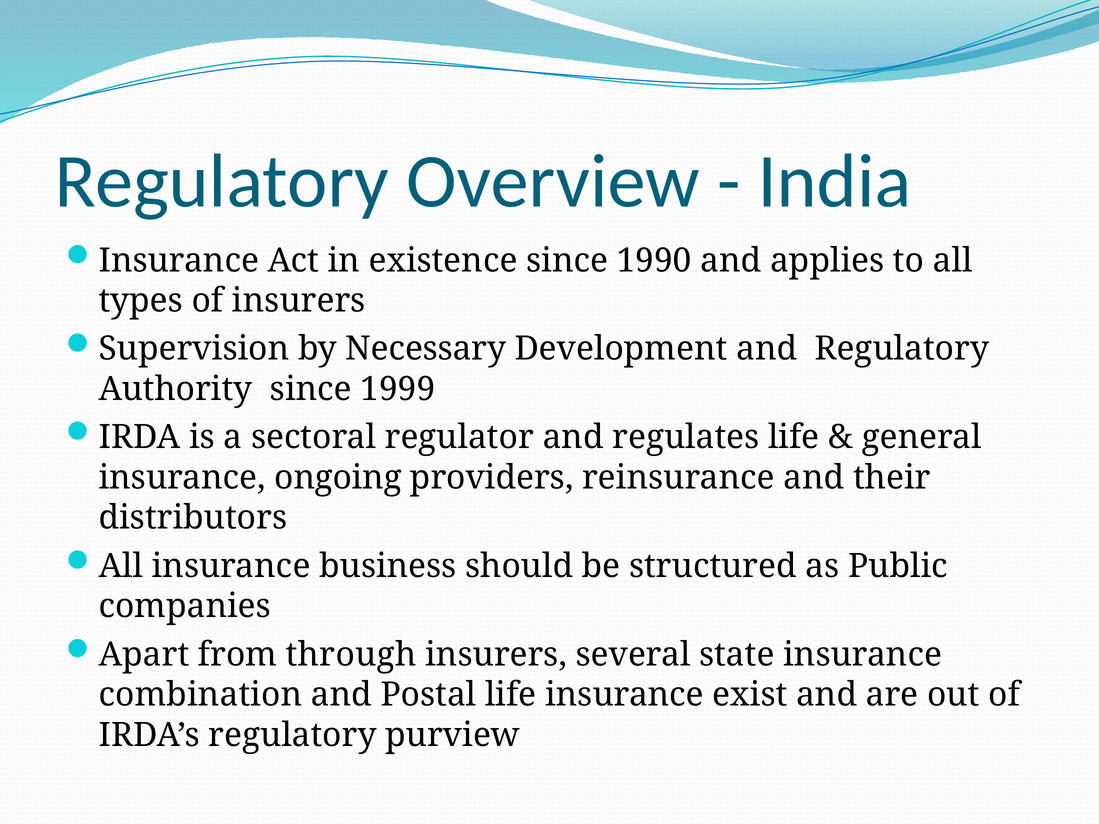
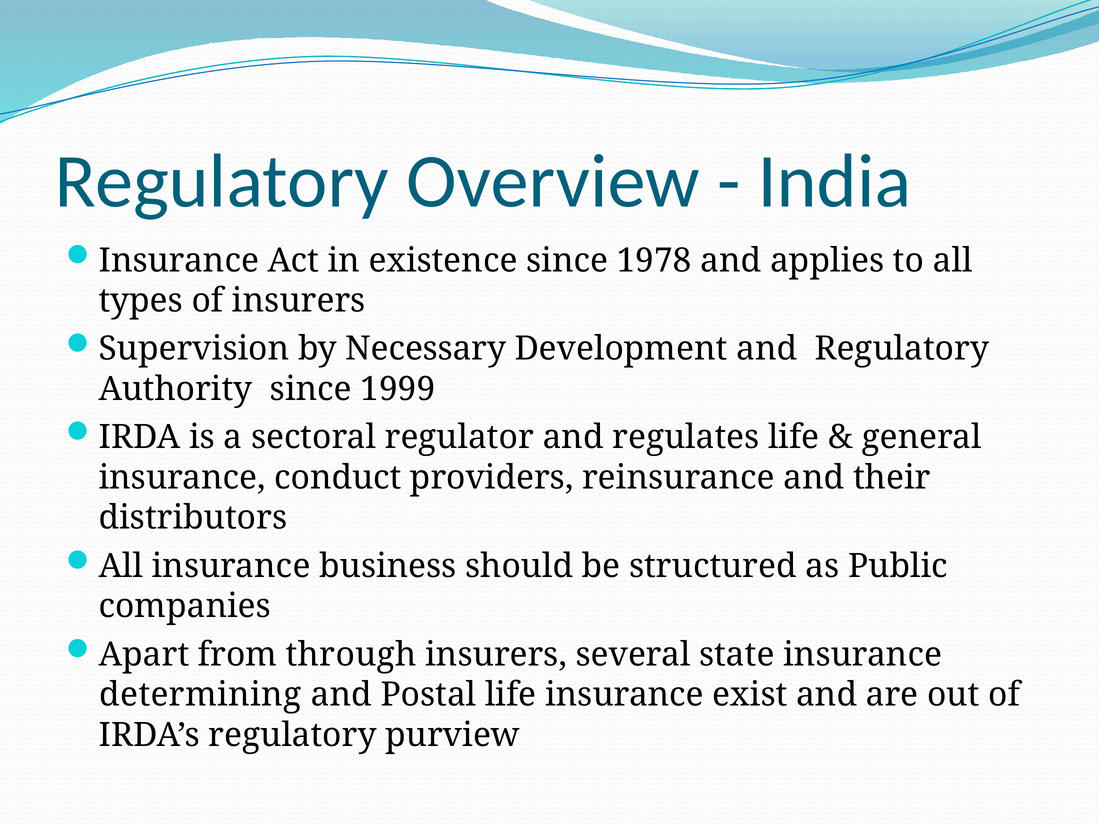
1990: 1990 -> 1978
ongoing: ongoing -> conduct
combination: combination -> determining
